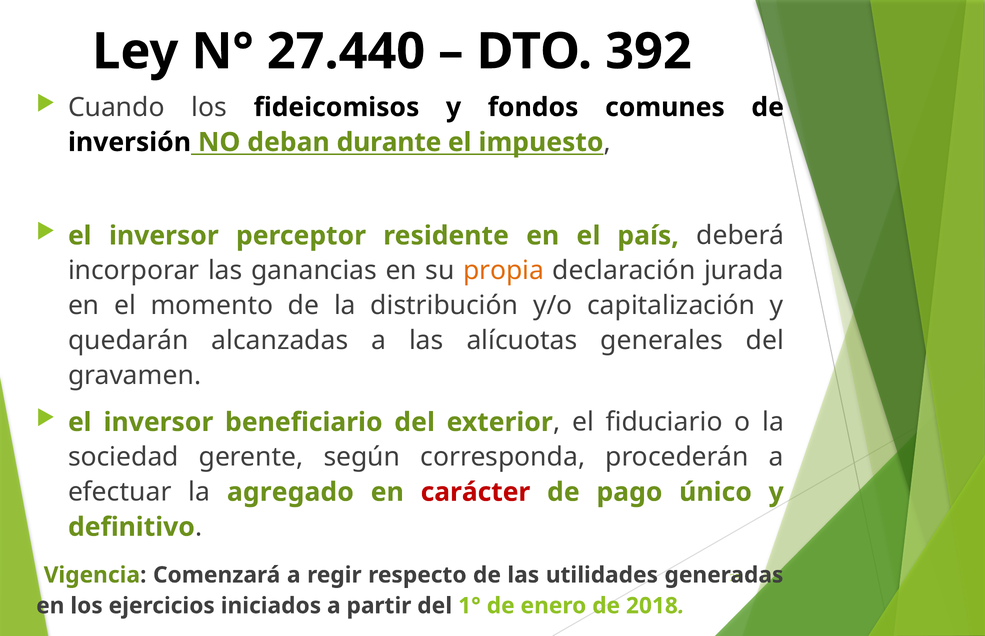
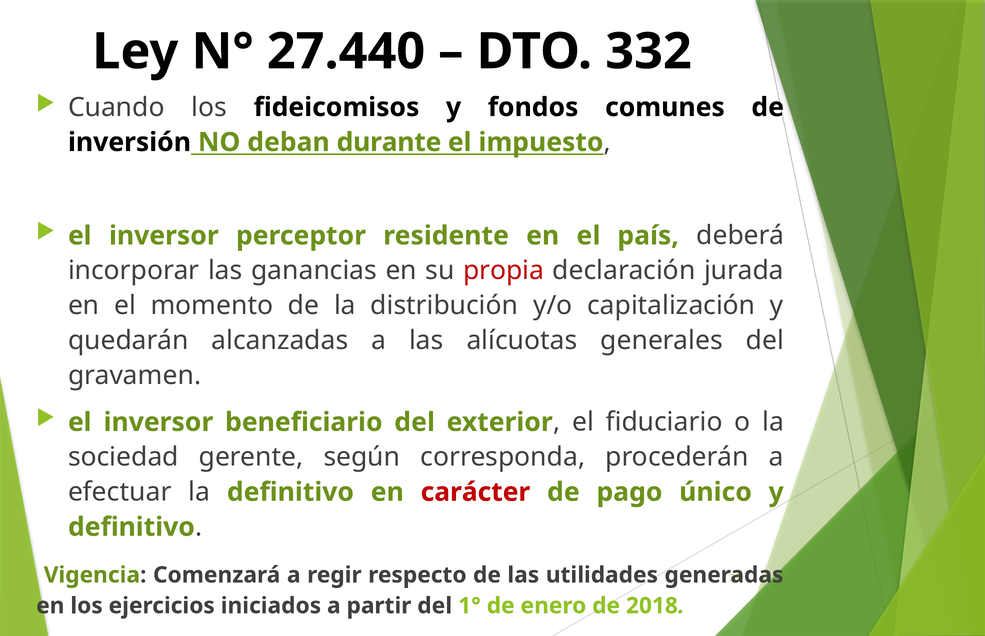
392: 392 -> 332
propia colour: orange -> red
la agregado: agregado -> definitivo
